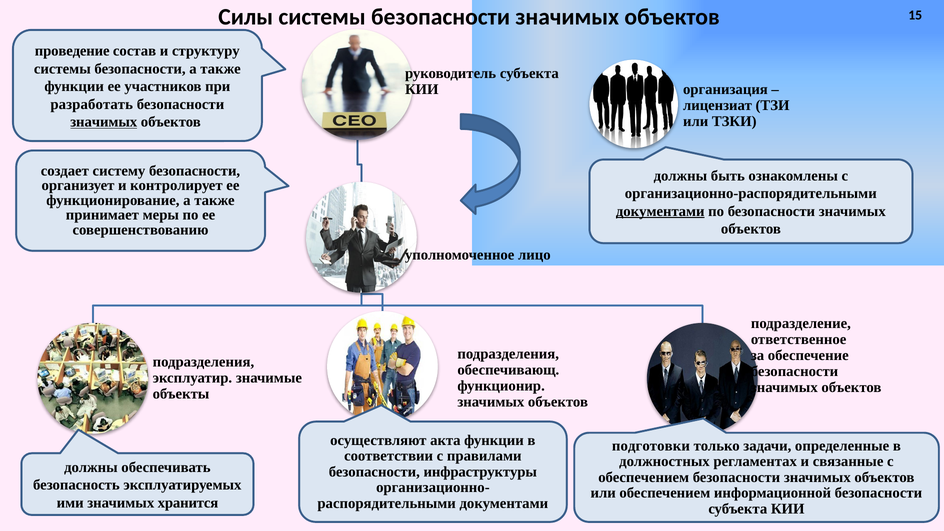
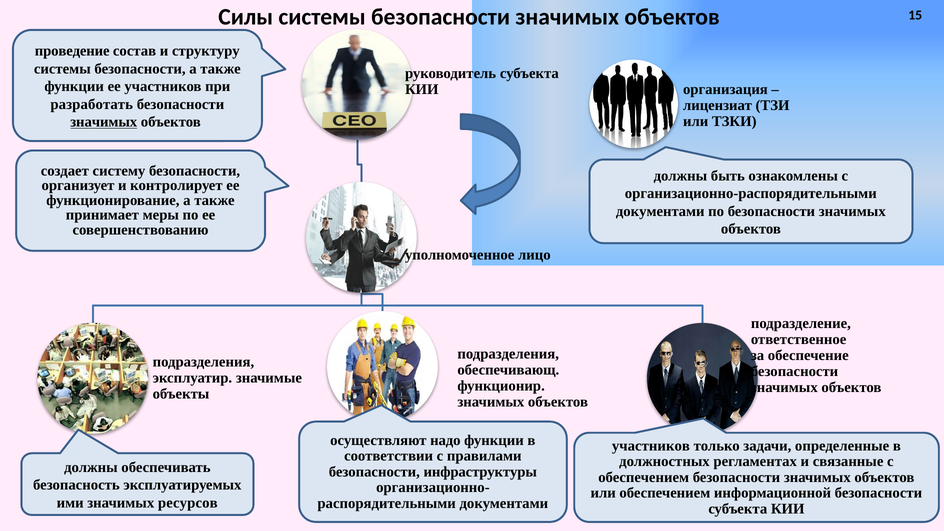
документами at (660, 211) underline: present -> none
акта: акта -> надо
подготовки at (651, 446): подготовки -> участников
хранится: хранится -> ресурсов
